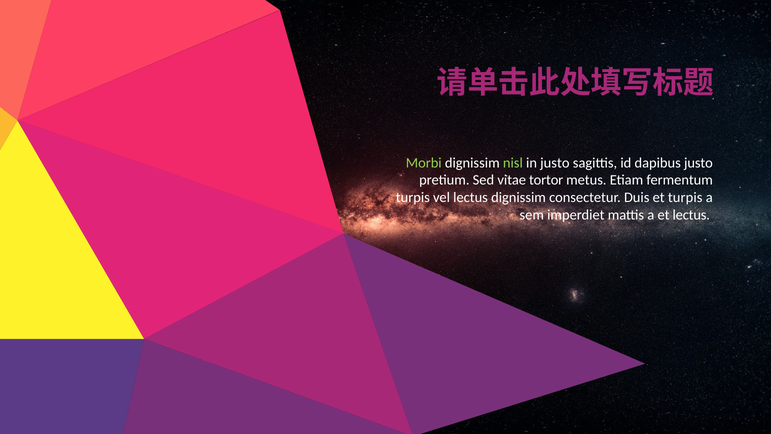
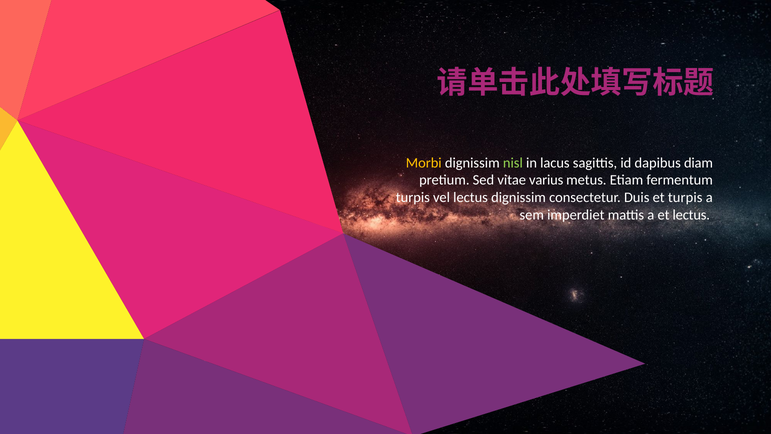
Morbi colour: light green -> yellow
in justo: justo -> lacus
dapibus justo: justo -> diam
tortor: tortor -> varius
